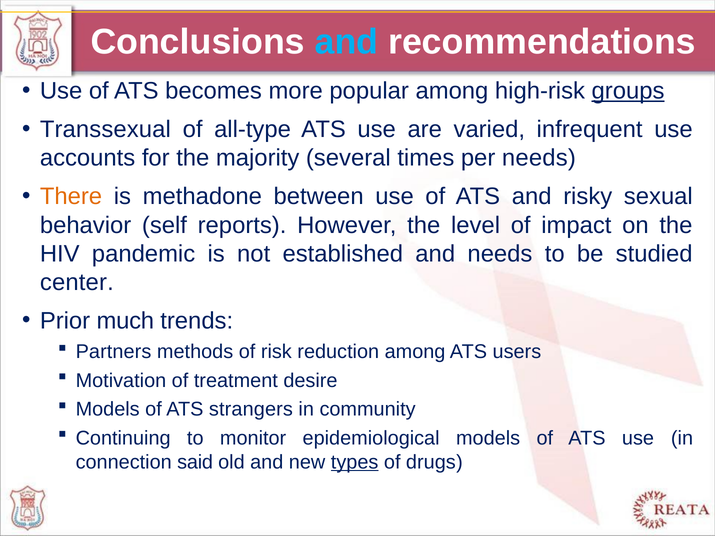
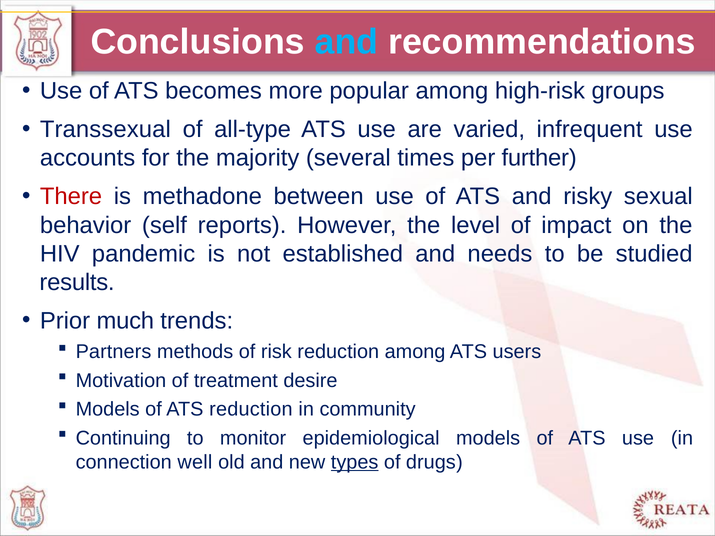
groups underline: present -> none
per needs: needs -> further
There colour: orange -> red
center: center -> results
ATS strangers: strangers -> reduction
said: said -> well
